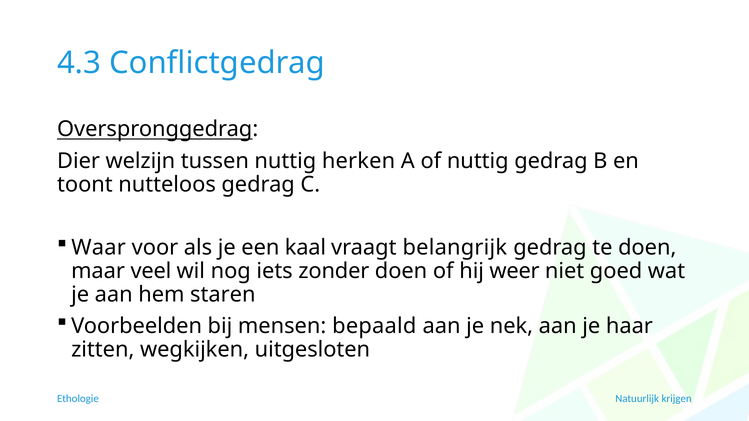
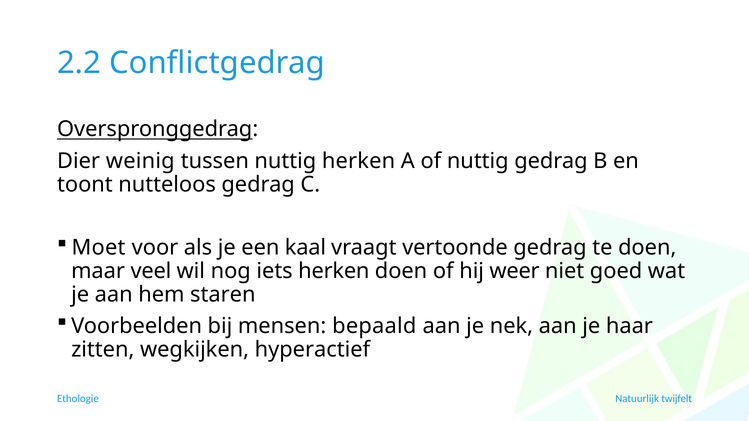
4.3: 4.3 -> 2.2
welzijn: welzijn -> weinig
Waar: Waar -> Moet
belangrijk: belangrijk -> vertoonde
iets zonder: zonder -> herken
uitgesloten: uitgesloten -> hyperactief
krijgen: krijgen -> twijfelt
